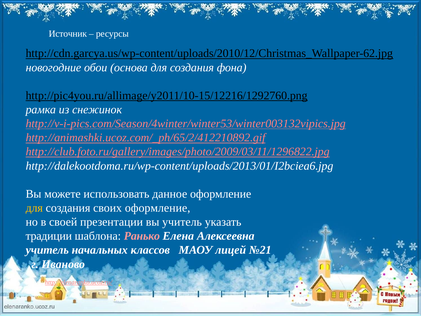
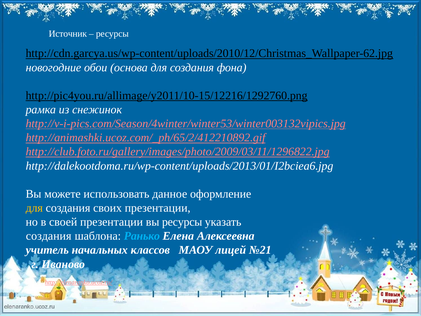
своих оформление: оформление -> презентации
вы учитель: учитель -> ресурсы
традиции at (49, 236): традиции -> создания
Ранько colour: pink -> light blue
